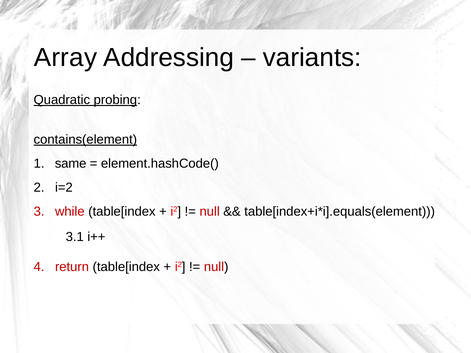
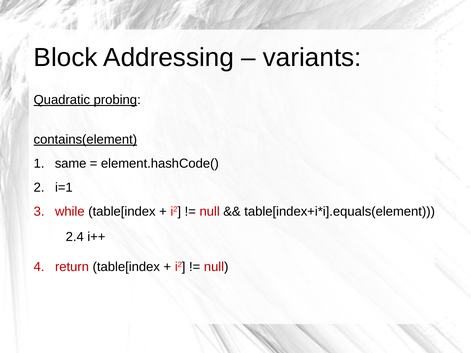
Array: Array -> Block
i=2: i=2 -> i=1
3.1: 3.1 -> 2.4
